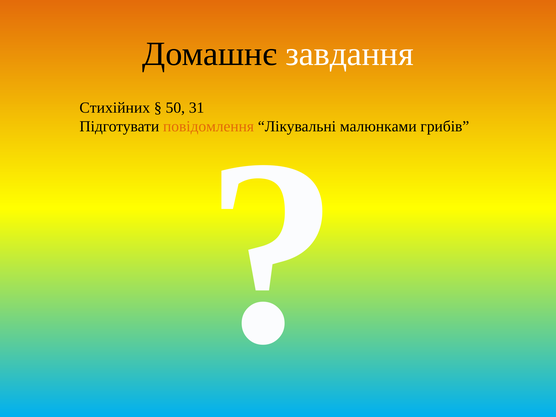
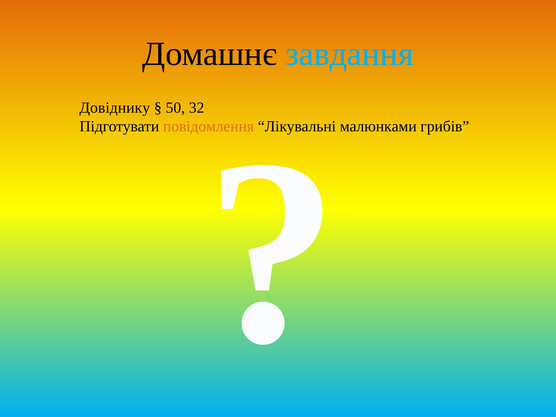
завдання colour: white -> light blue
Стихійних: Стихійних -> Довіднику
31: 31 -> 32
